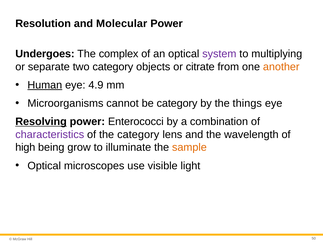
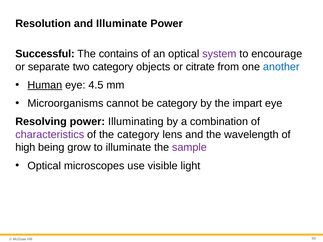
and Molecular: Molecular -> Illuminate
Undergoes: Undergoes -> Successful
complex: complex -> contains
multiplying: multiplying -> encourage
another colour: orange -> blue
4.9: 4.9 -> 4.5
things: things -> impart
Resolving underline: present -> none
Enterococci: Enterococci -> Illuminating
sample colour: orange -> purple
